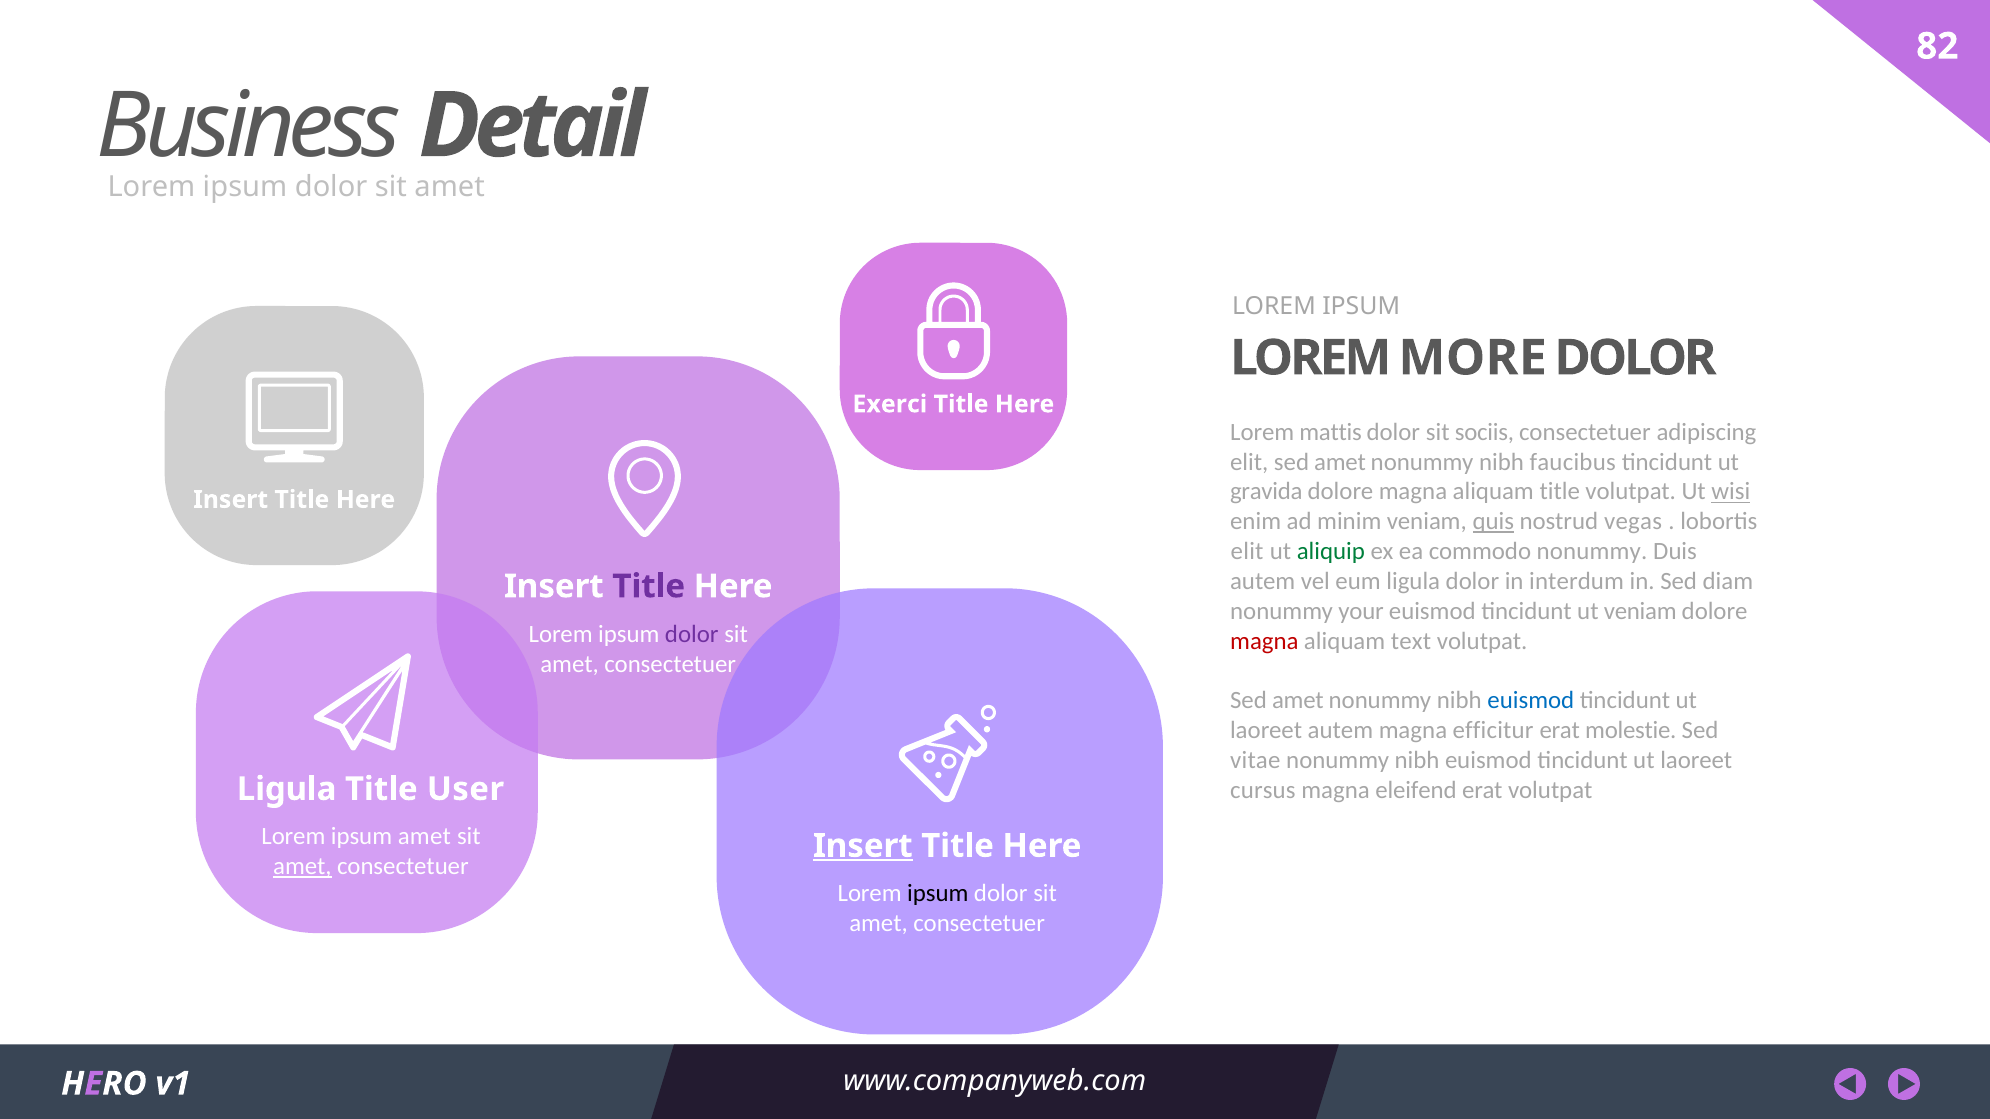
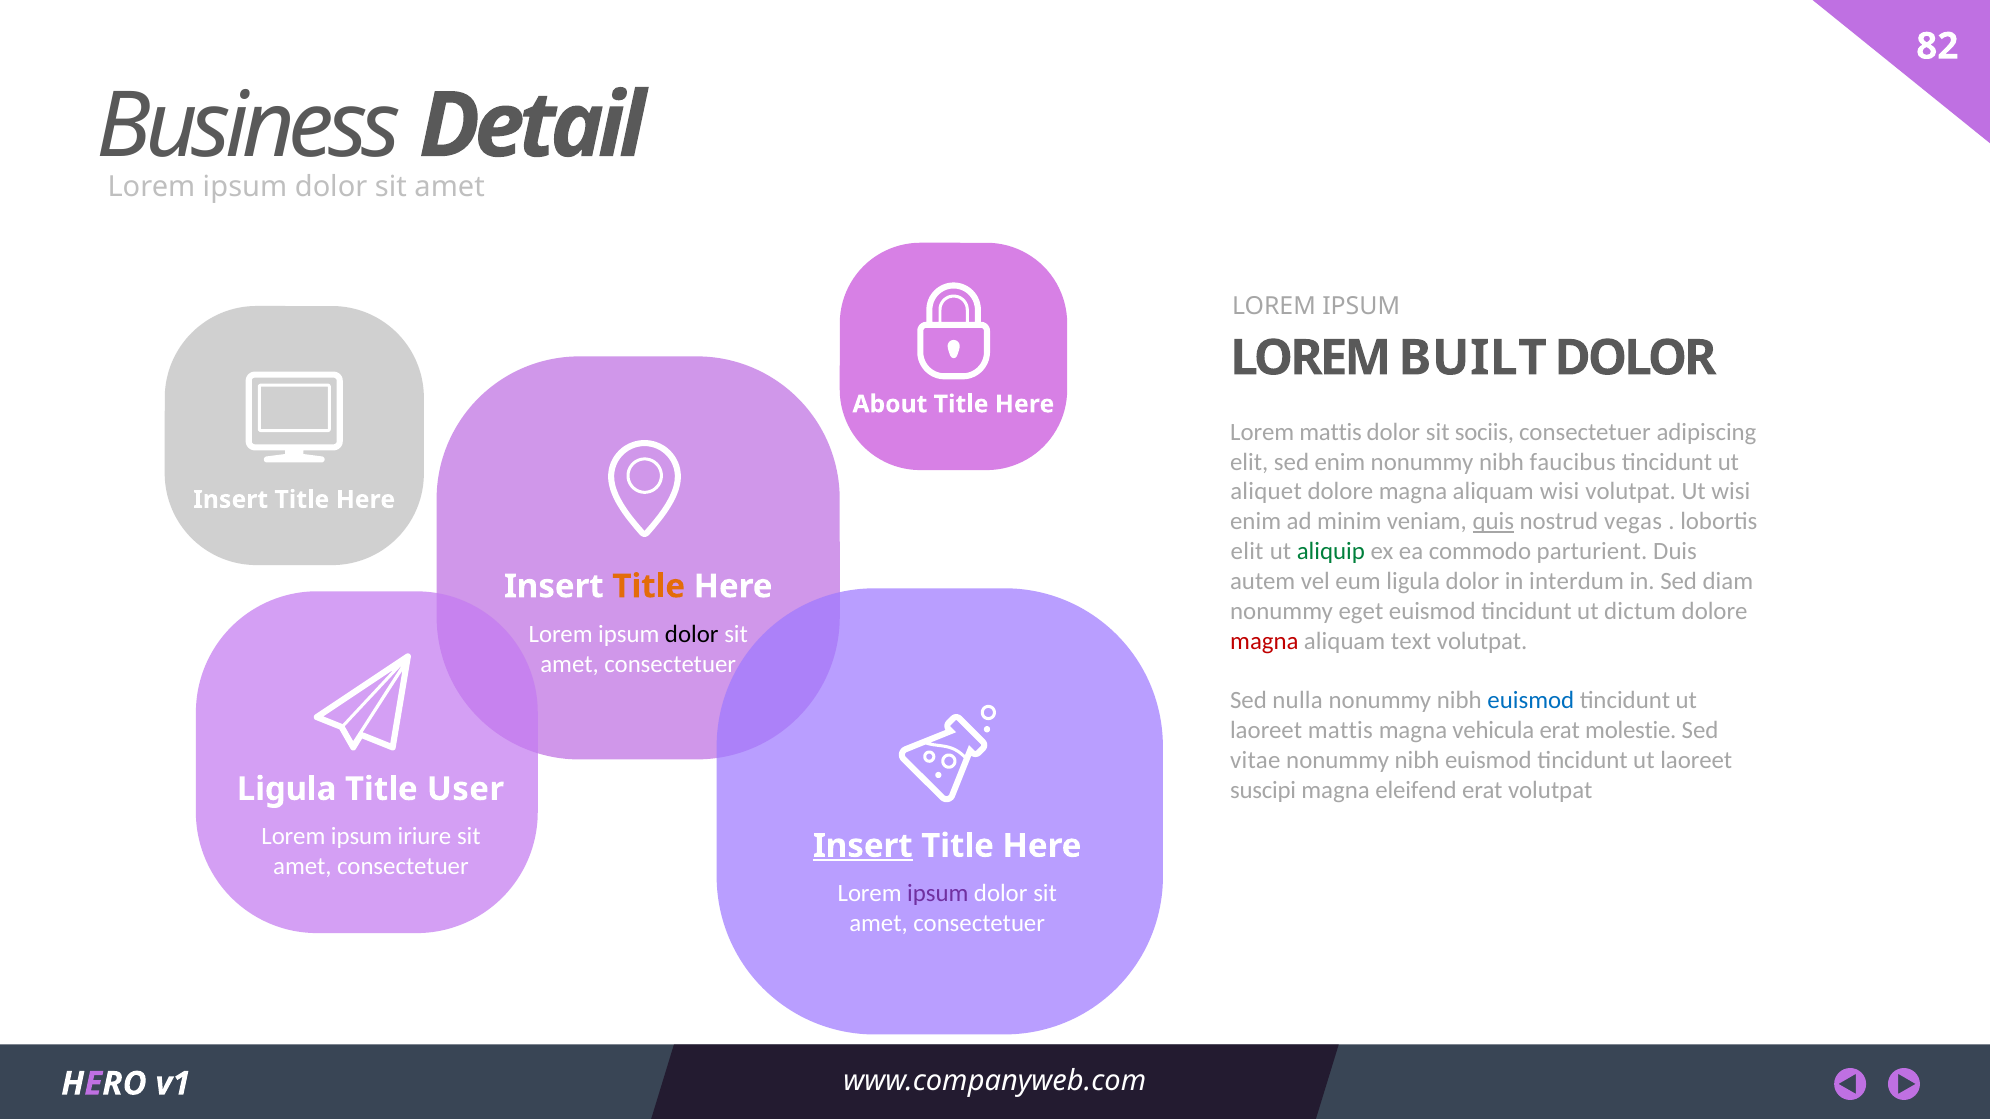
MORE: MORE -> BUILT
Exerci: Exerci -> About
elit sed amet: amet -> enim
gravida: gravida -> aliquet
aliquam title: title -> wisi
wisi at (1731, 492) underline: present -> none
commodo nonummy: nonummy -> parturient
Title at (649, 587) colour: purple -> orange
your: your -> eget
ut veniam: veniam -> dictum
dolor at (692, 634) colour: purple -> black
amet at (1298, 701): amet -> nulla
laoreet autem: autem -> mattis
efficitur: efficitur -> vehicula
cursus: cursus -> suscipi
ipsum amet: amet -> iriure
amet at (302, 867) underline: present -> none
ipsum at (938, 894) colour: black -> purple
